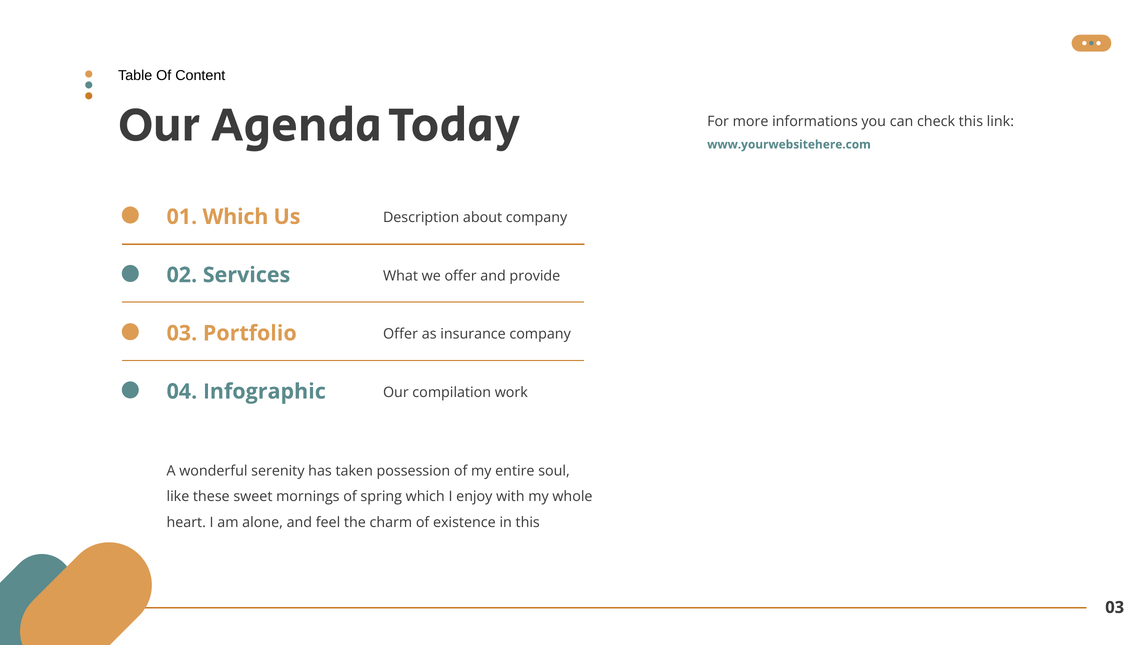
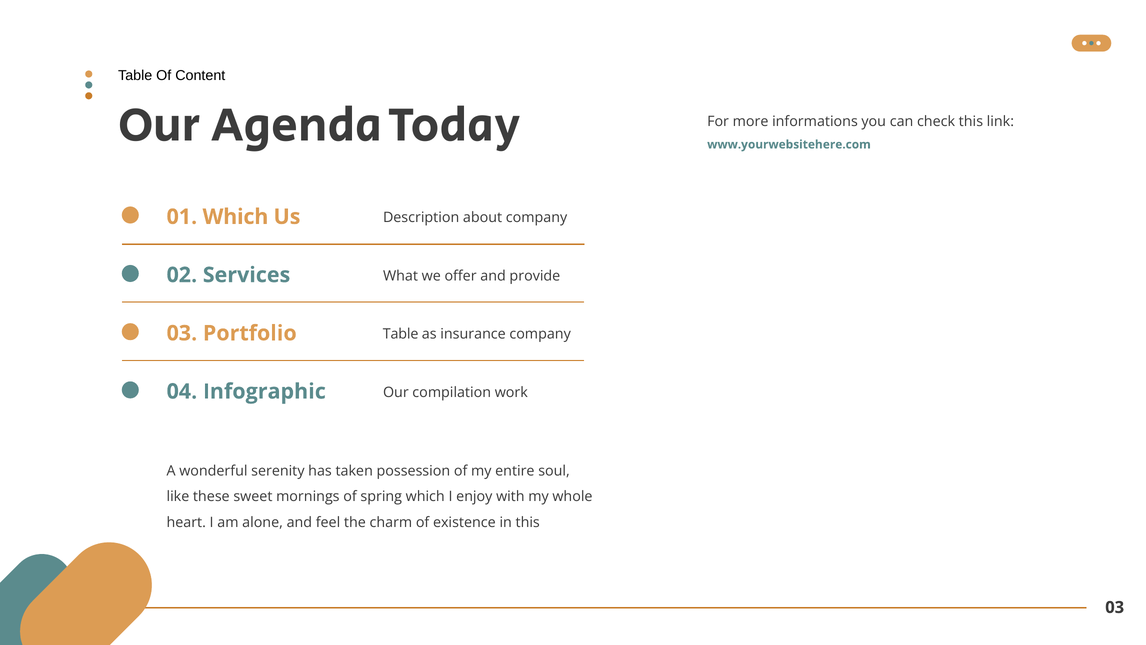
Offer at (401, 334): Offer -> Table
